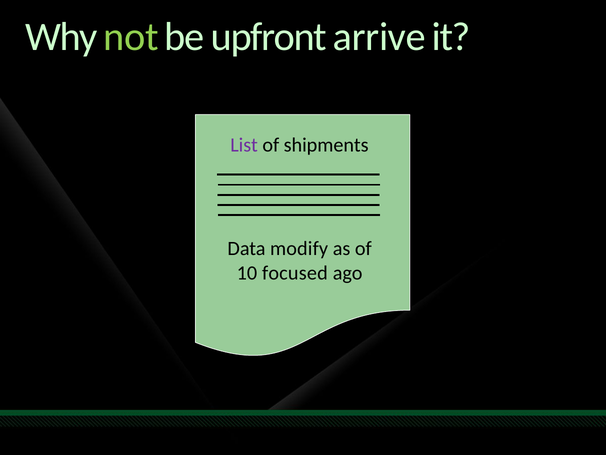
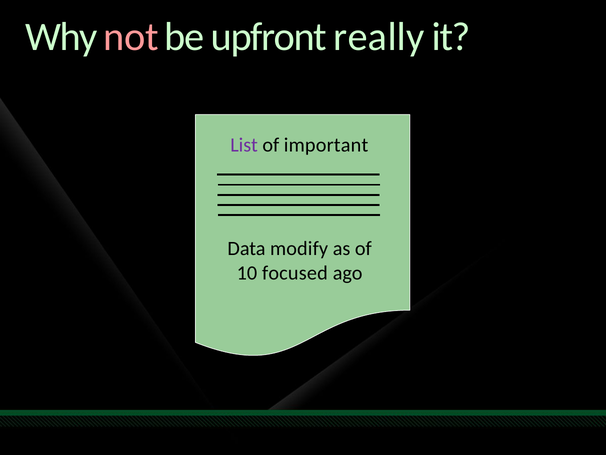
not colour: light green -> pink
arrive: arrive -> really
shipments: shipments -> important
